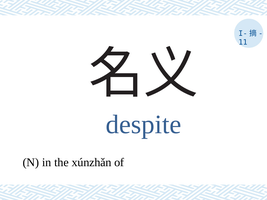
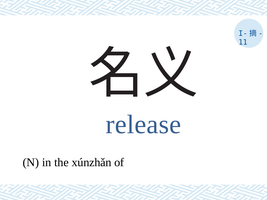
despite: despite -> release
